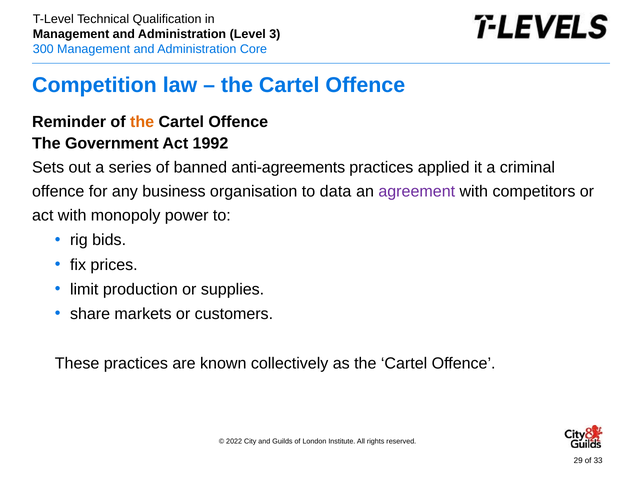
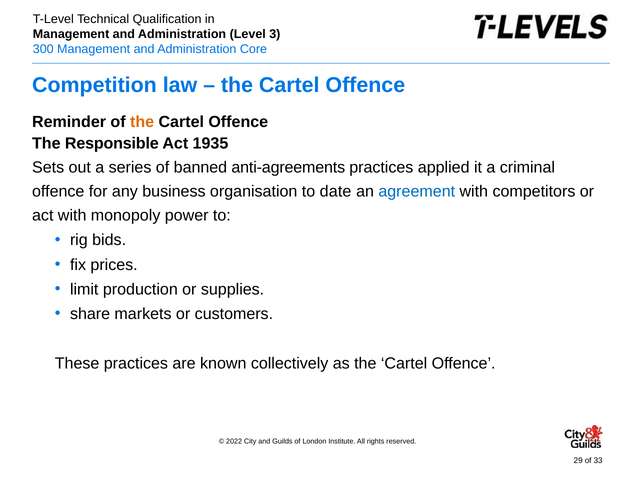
Government: Government -> Responsible
1992: 1992 -> 1935
data: data -> date
agreement colour: purple -> blue
